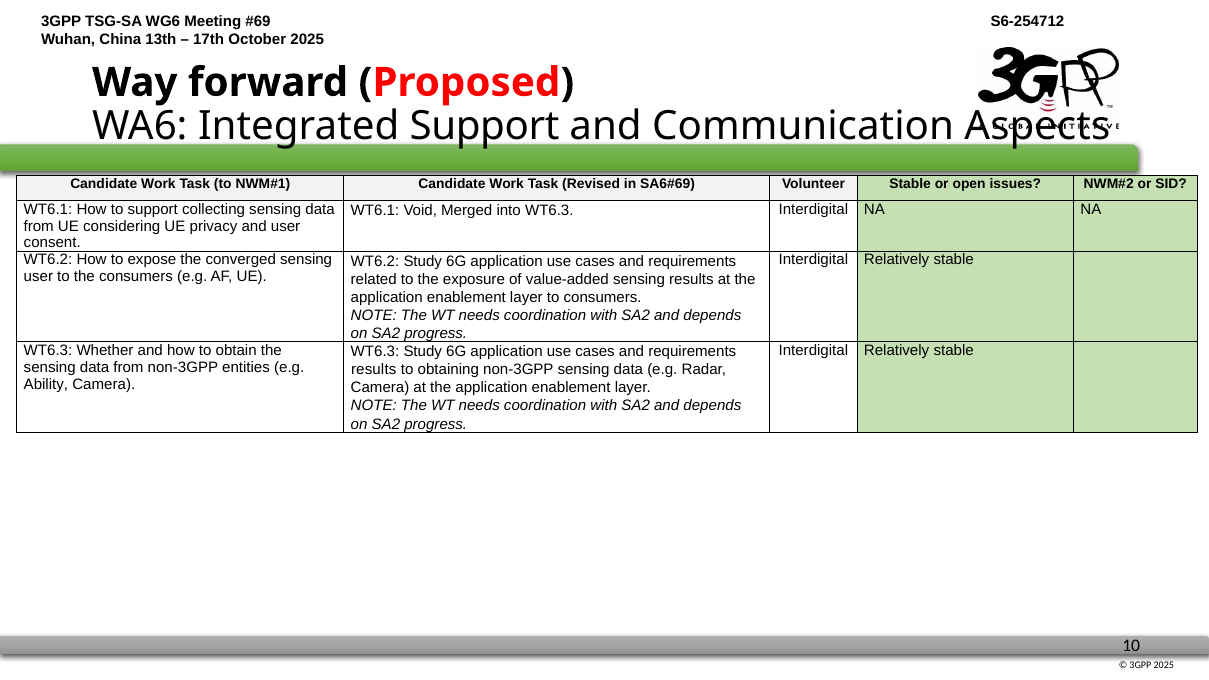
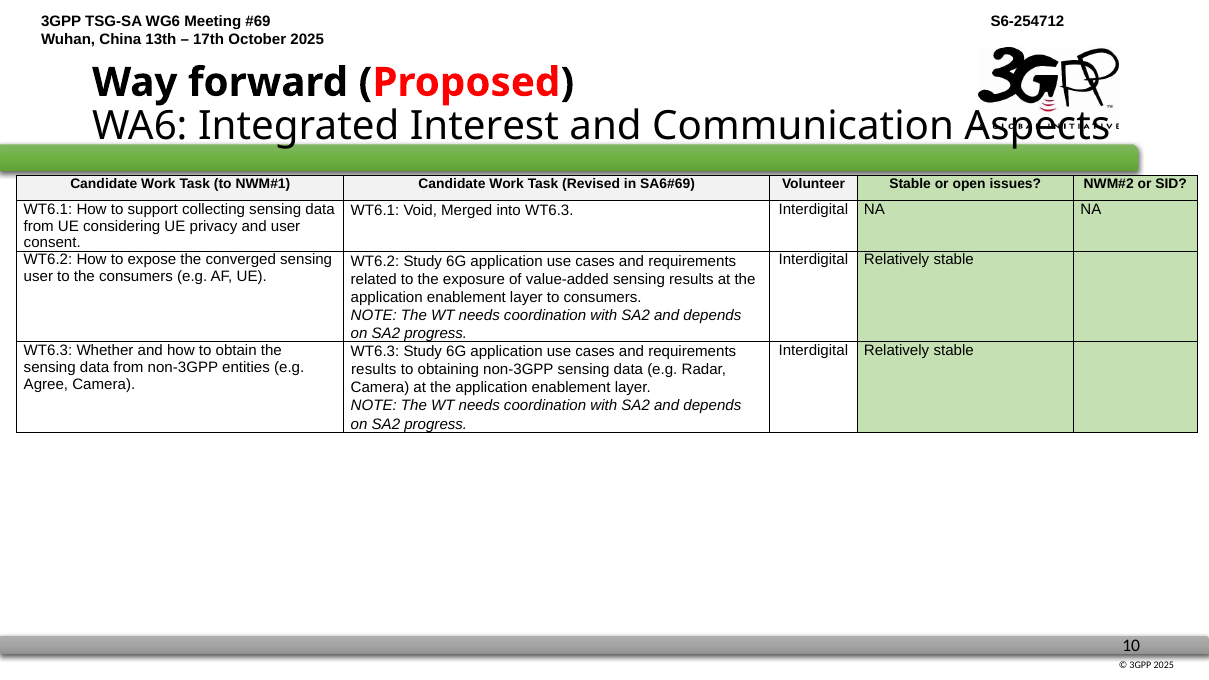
Integrated Support: Support -> Interest
Ability: Ability -> Agree
